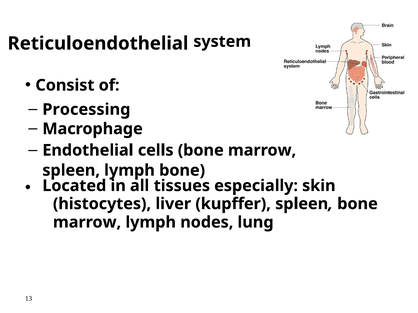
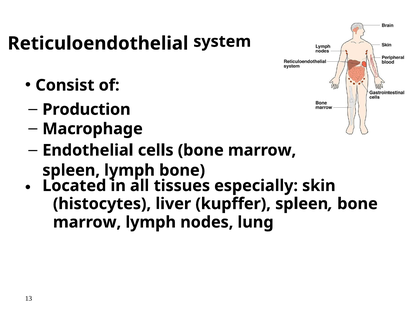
Processing: Processing -> Production
